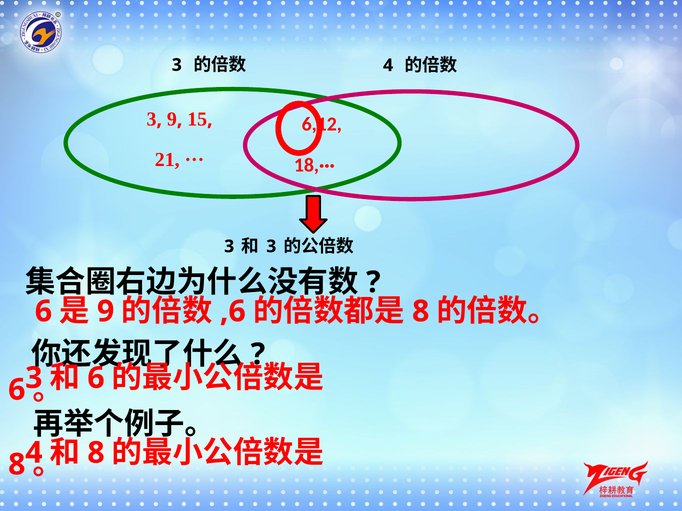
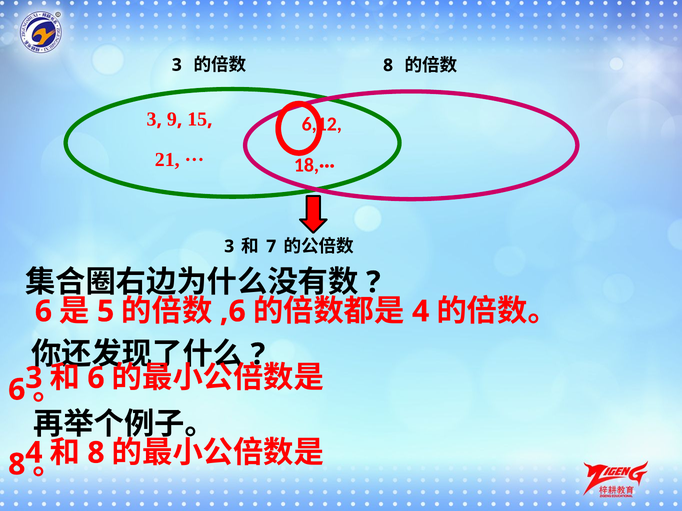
4 at (388, 65): 4 -> 8
3 at (271, 247): 3 -> 7
9 at (106, 312): 9 -> 5
8 at (421, 312): 8 -> 4
